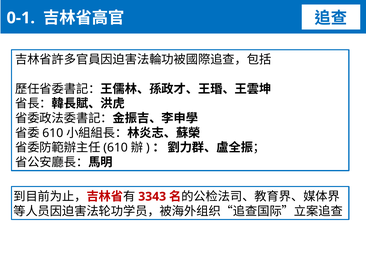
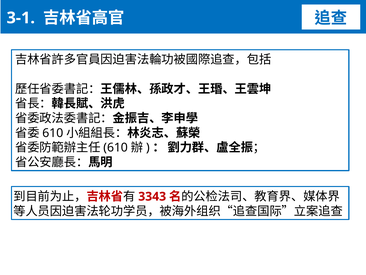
0-1: 0-1 -> 3-1
